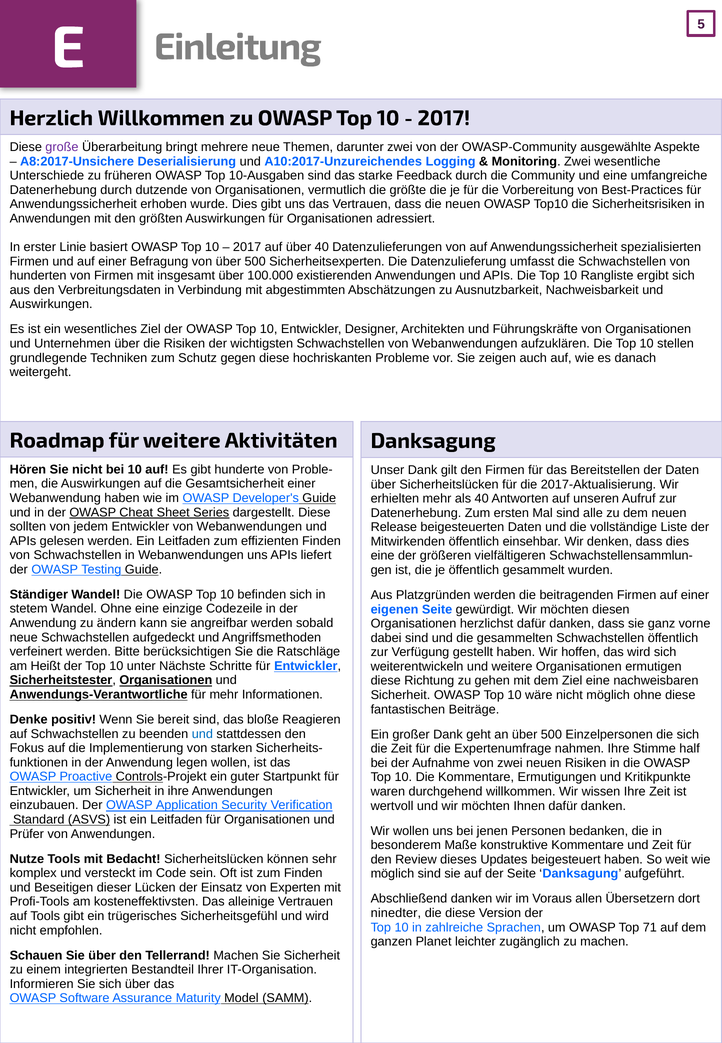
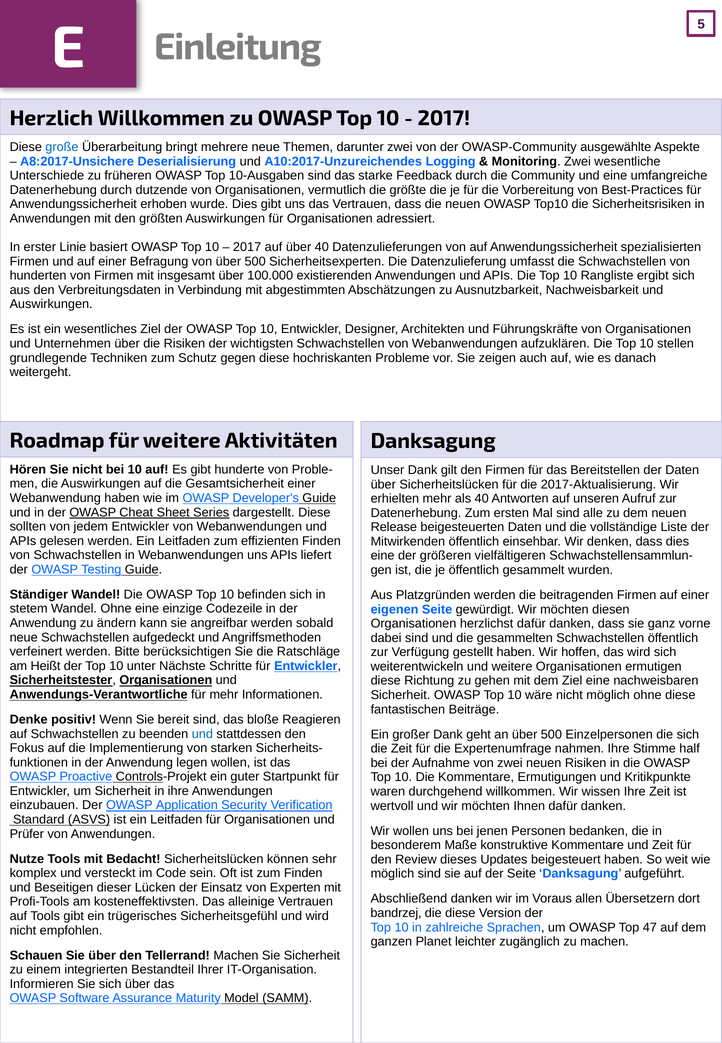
große colour: purple -> blue
ninedter: ninedter -> bandrzej
71: 71 -> 47
